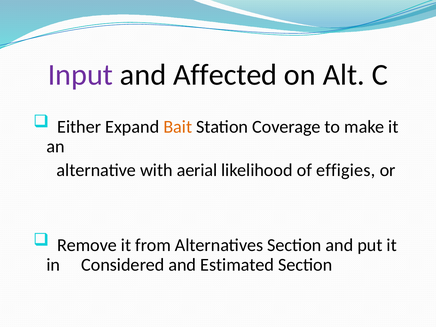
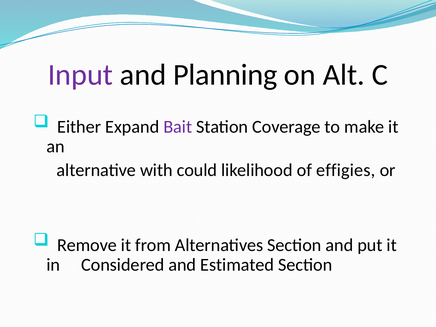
Affected: Affected -> Planning
Bait colour: orange -> purple
aerial: aerial -> could
